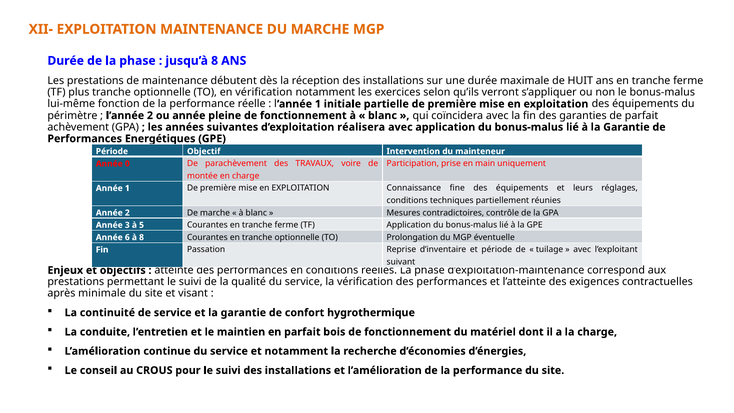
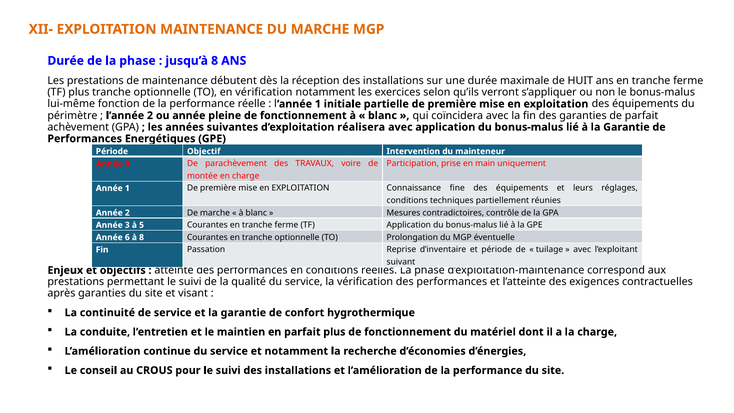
après minimale: minimale -> garanties
parfait bois: bois -> plus
